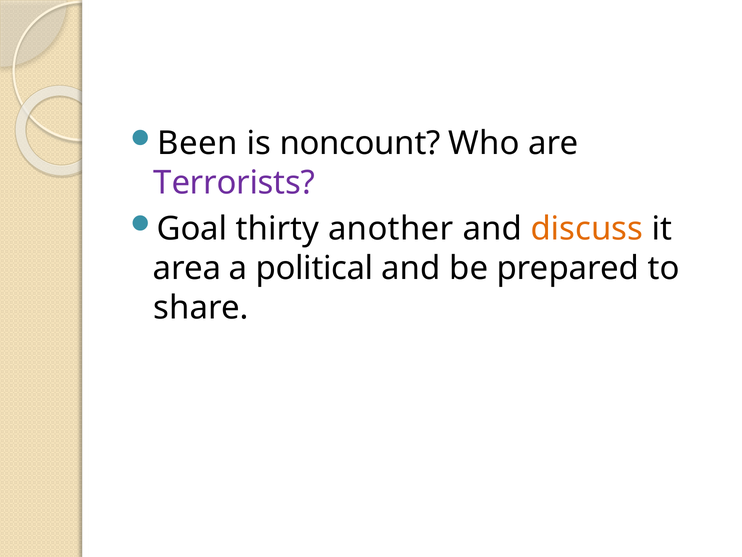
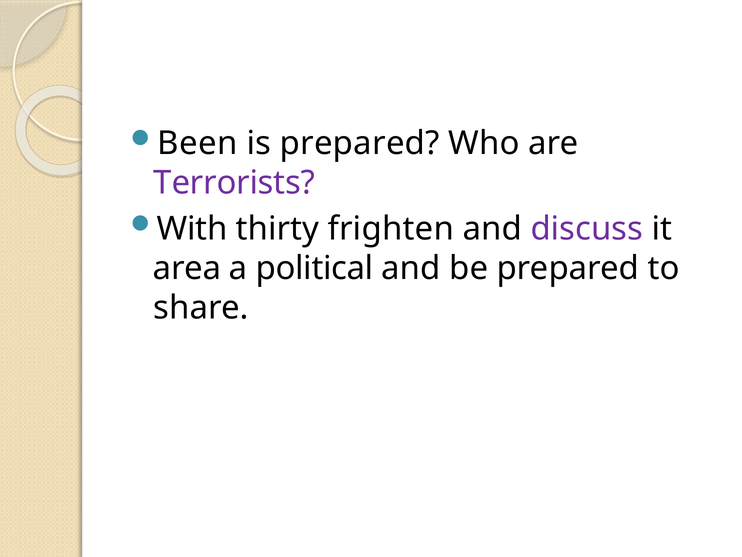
is noncount: noncount -> prepared
Goal: Goal -> With
another: another -> frighten
discuss colour: orange -> purple
